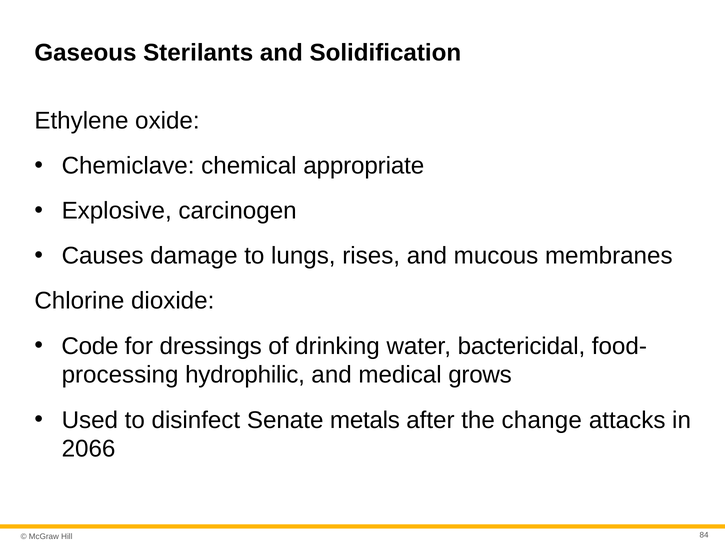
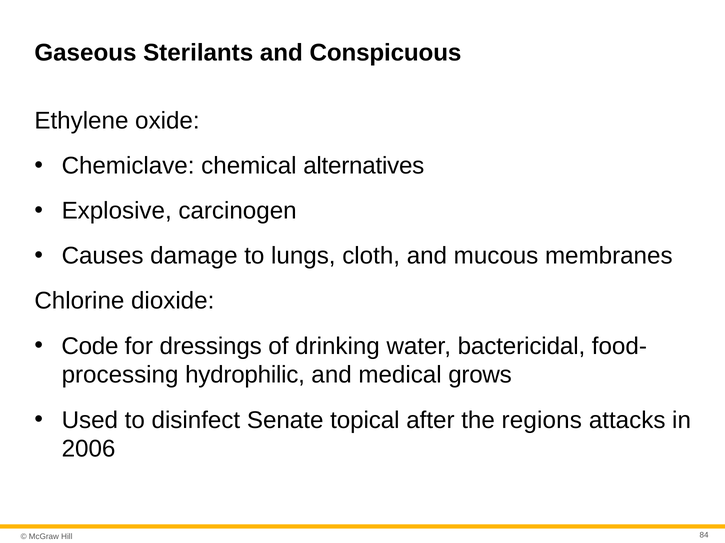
Solidification: Solidification -> Conspicuous
appropriate: appropriate -> alternatives
rises: rises -> cloth
metals: metals -> topical
change: change -> regions
2066: 2066 -> 2006
